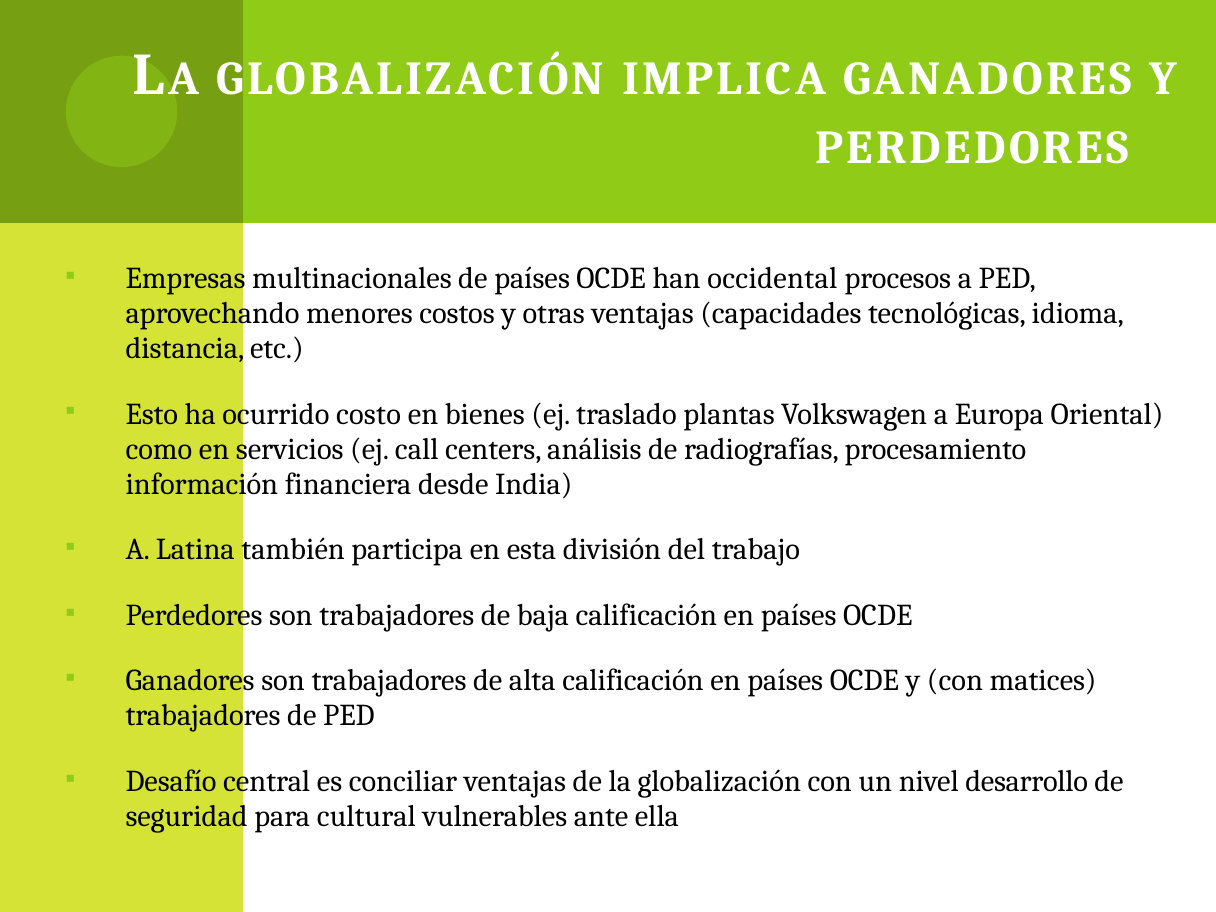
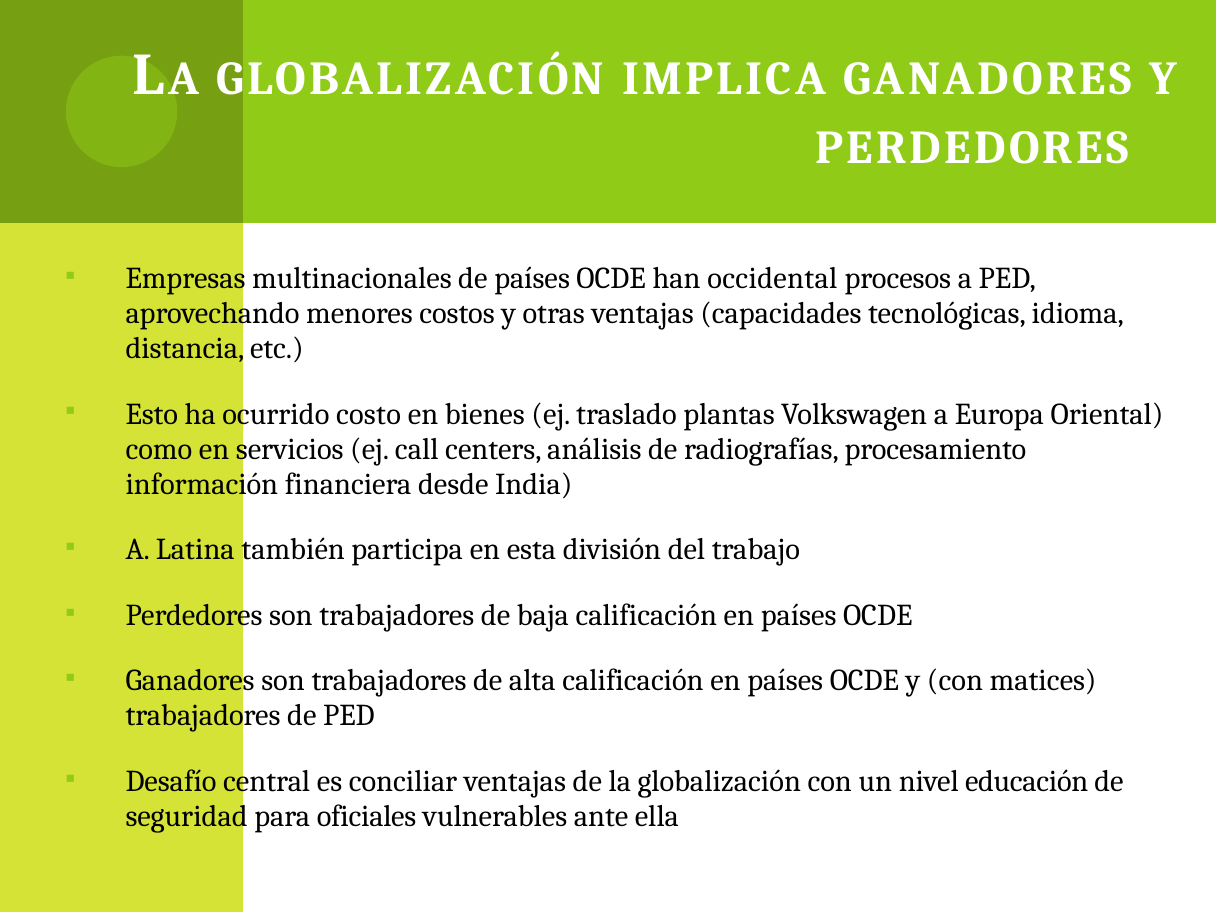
desarrollo: desarrollo -> educación
cultural: cultural -> oficiales
